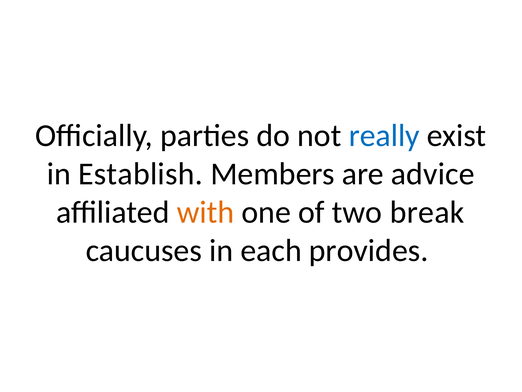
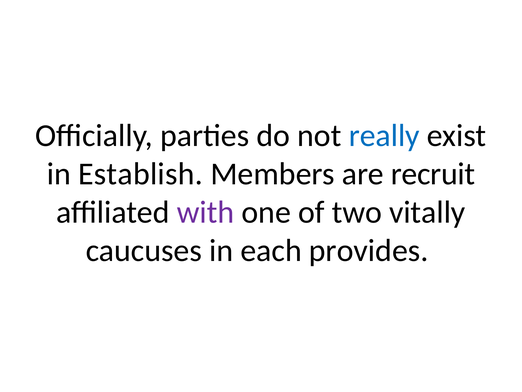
advice: advice -> recruit
with colour: orange -> purple
break: break -> vitally
